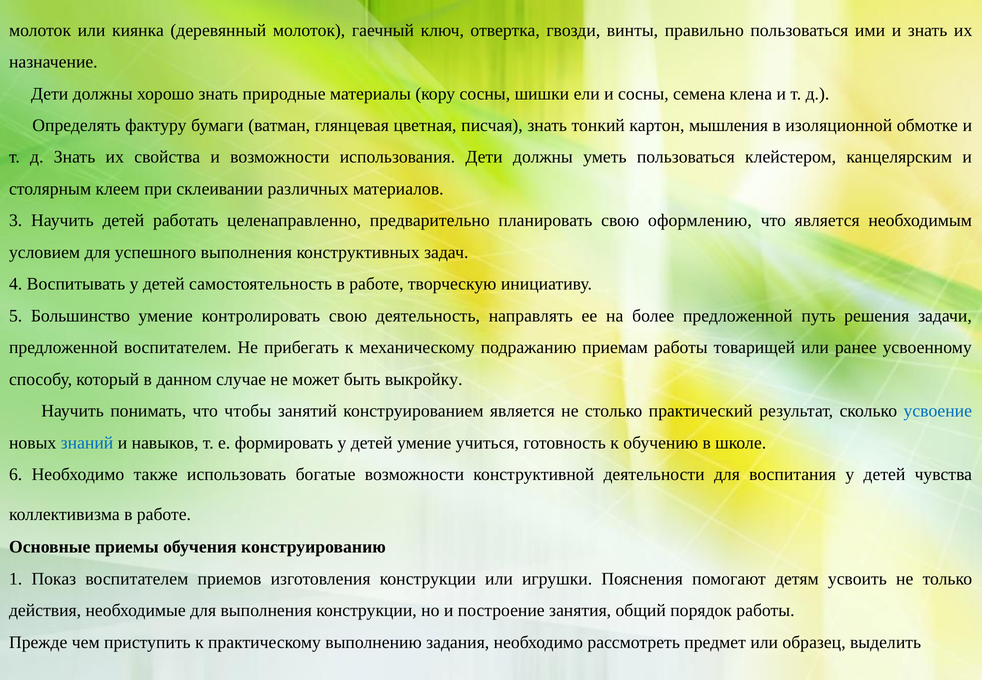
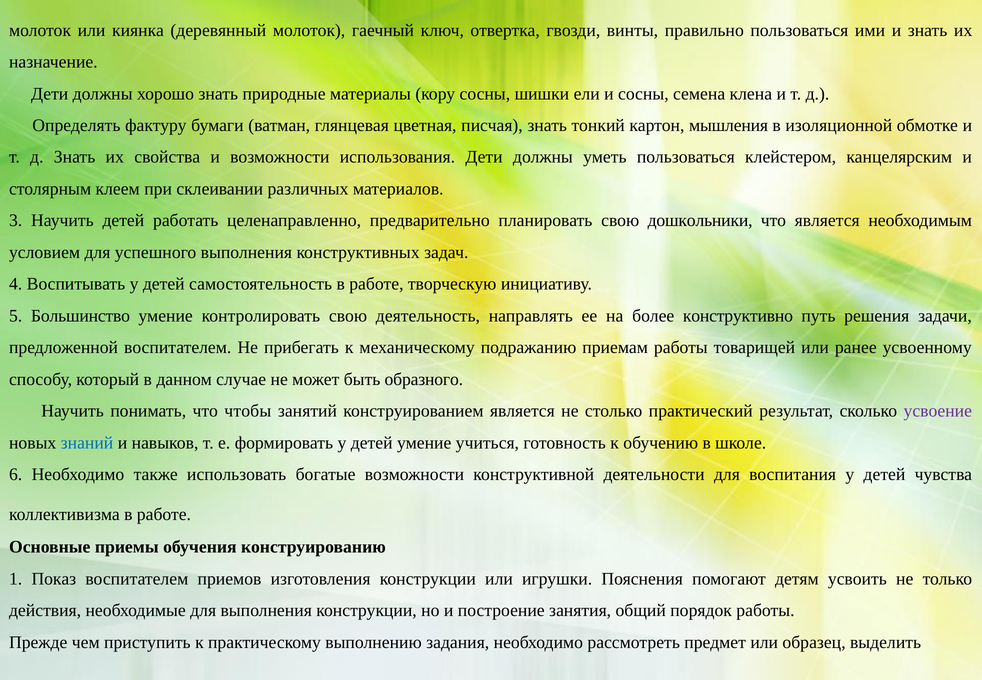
оформлению: оформлению -> дошкольники
более предложенной: предложенной -> конструктивно
выкройку: выкройку -> образного
усвоение colour: blue -> purple
